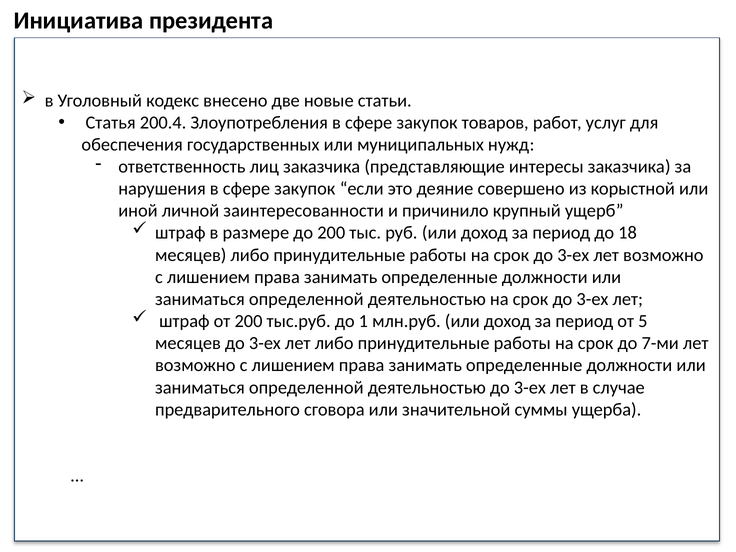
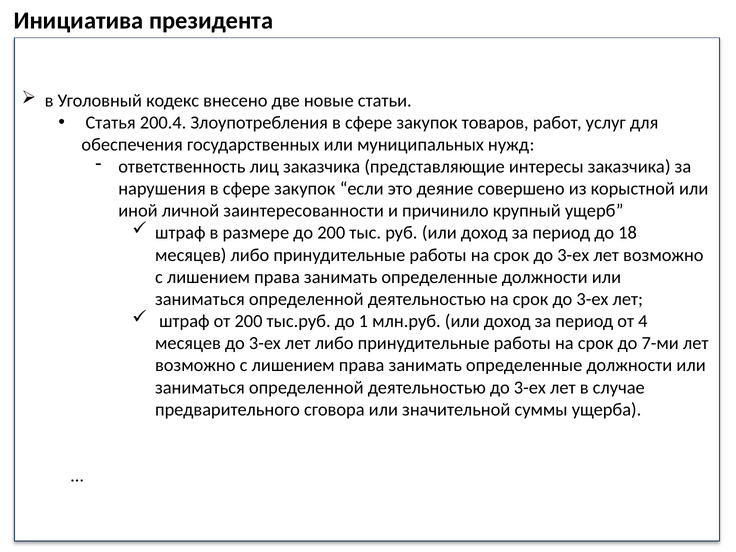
5: 5 -> 4
